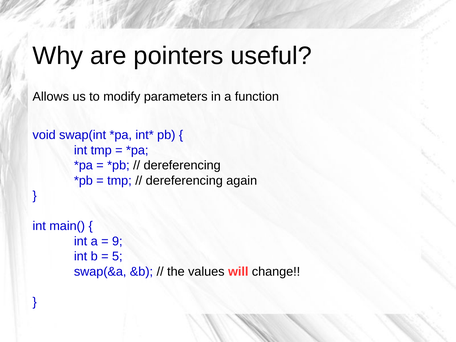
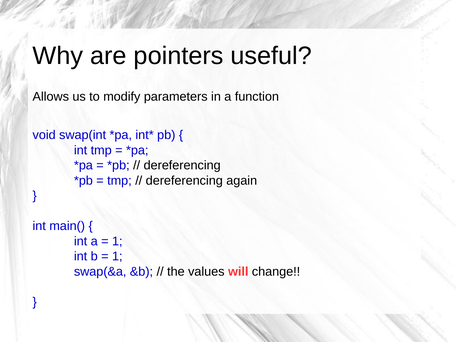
9 at (117, 241): 9 -> 1
5 at (117, 256): 5 -> 1
